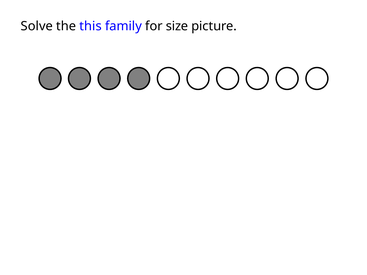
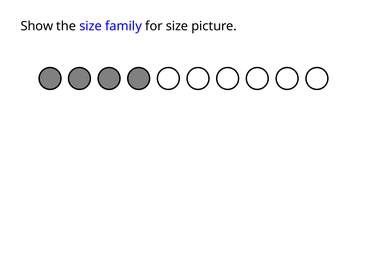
Solve: Solve -> Show
the this: this -> size
